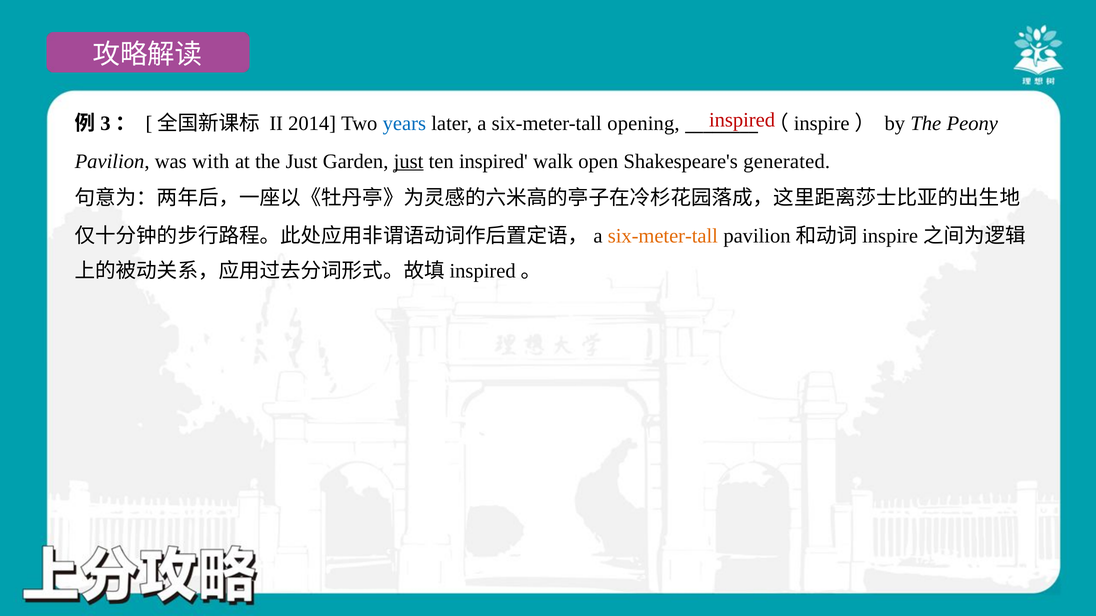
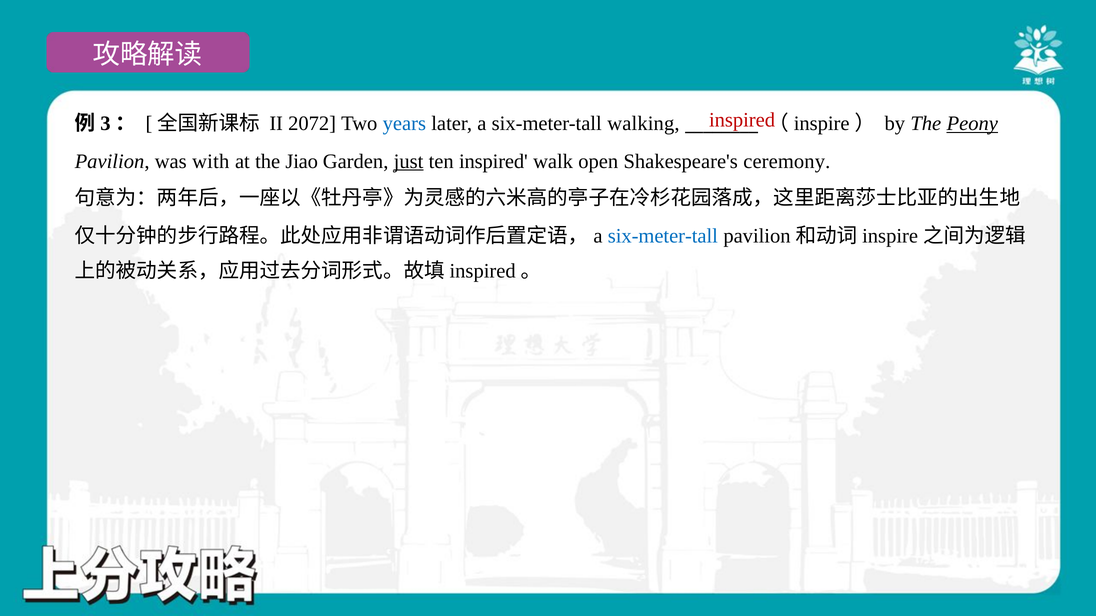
2014: 2014 -> 2072
opening: opening -> walking
Peony underline: none -> present
the Just: Just -> Jiao
generated: generated -> ceremony
six-meter-tall at (663, 236) colour: orange -> blue
